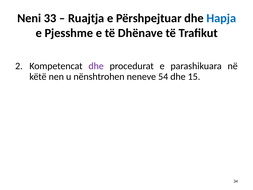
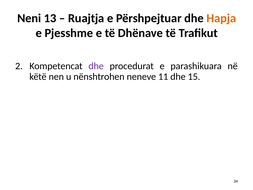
33: 33 -> 13
Hapja colour: blue -> orange
54: 54 -> 11
